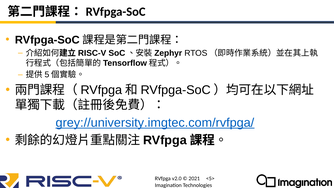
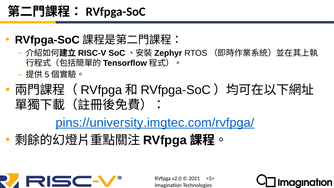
grey://university.imgtec.com/rvfpga/: grey://university.imgtec.com/rvfpga/ -> pins://university.imgtec.com/rvfpga/
